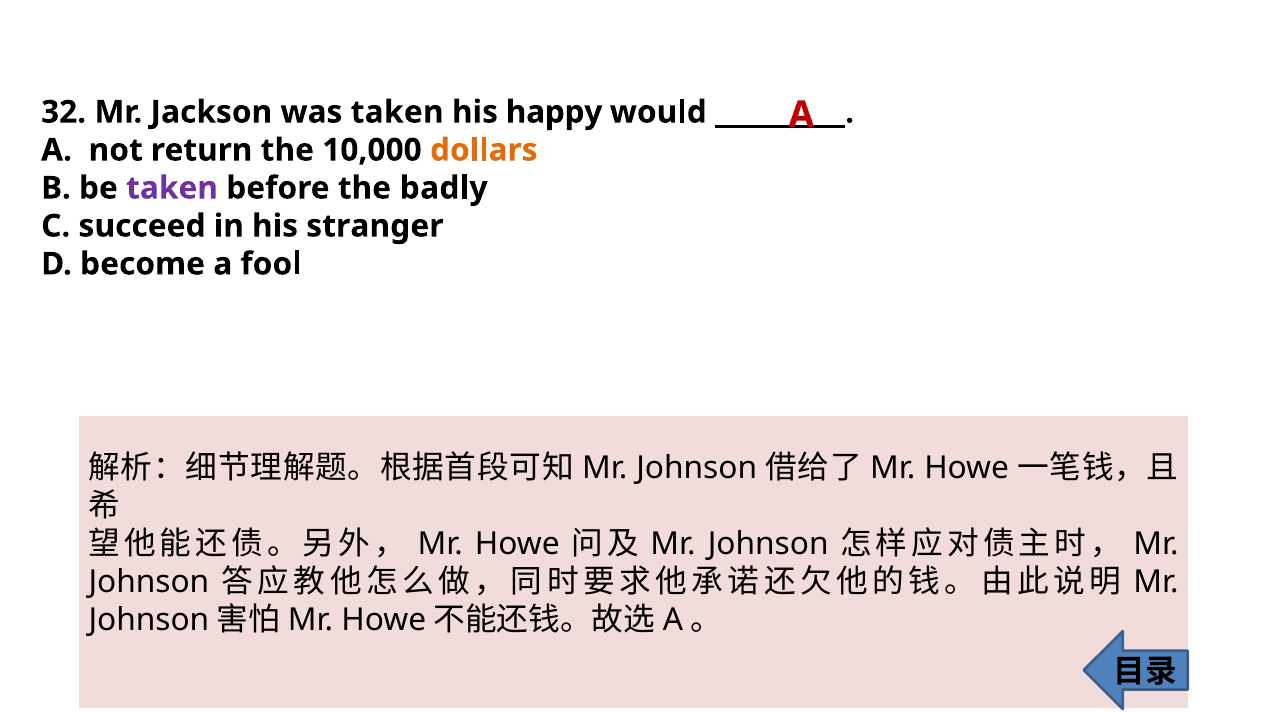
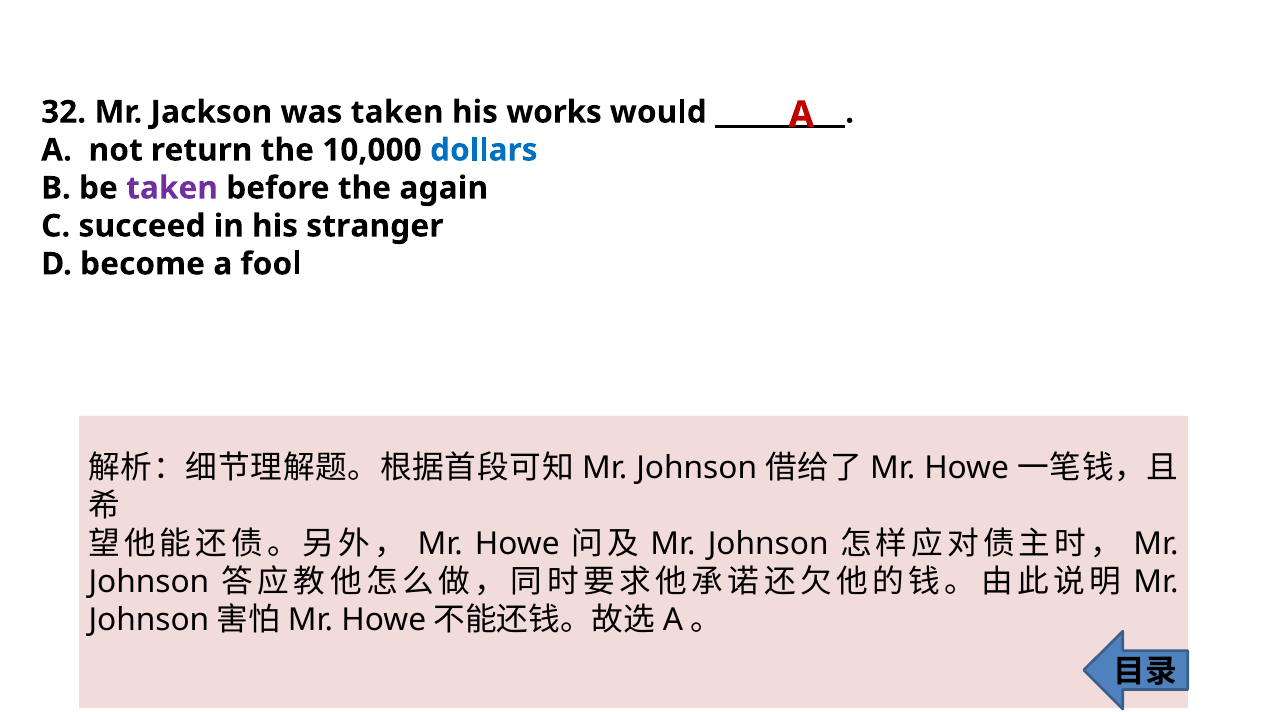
happy: happy -> works
dollars colour: orange -> blue
badly: badly -> again
